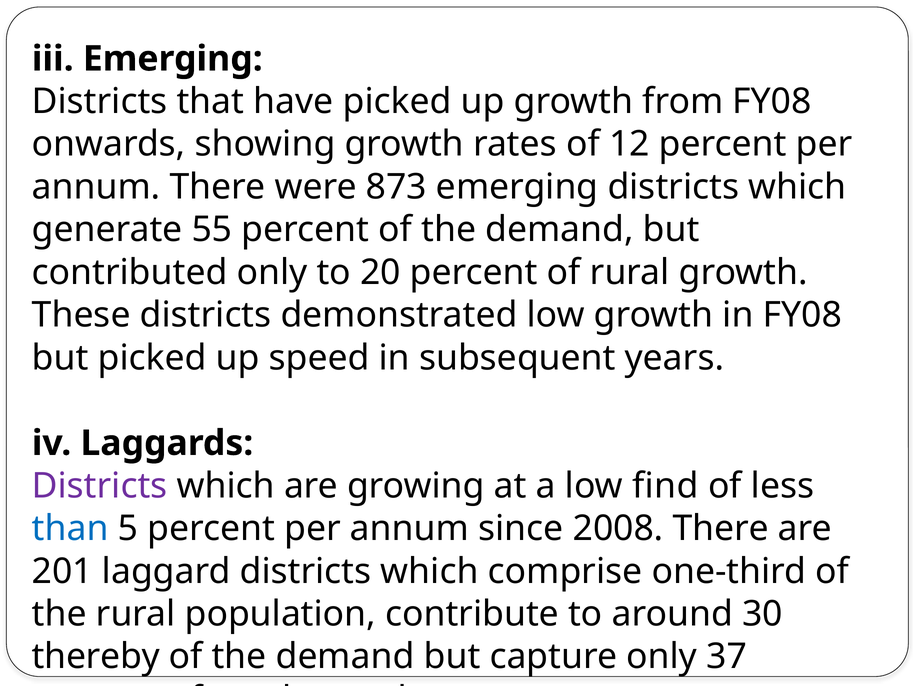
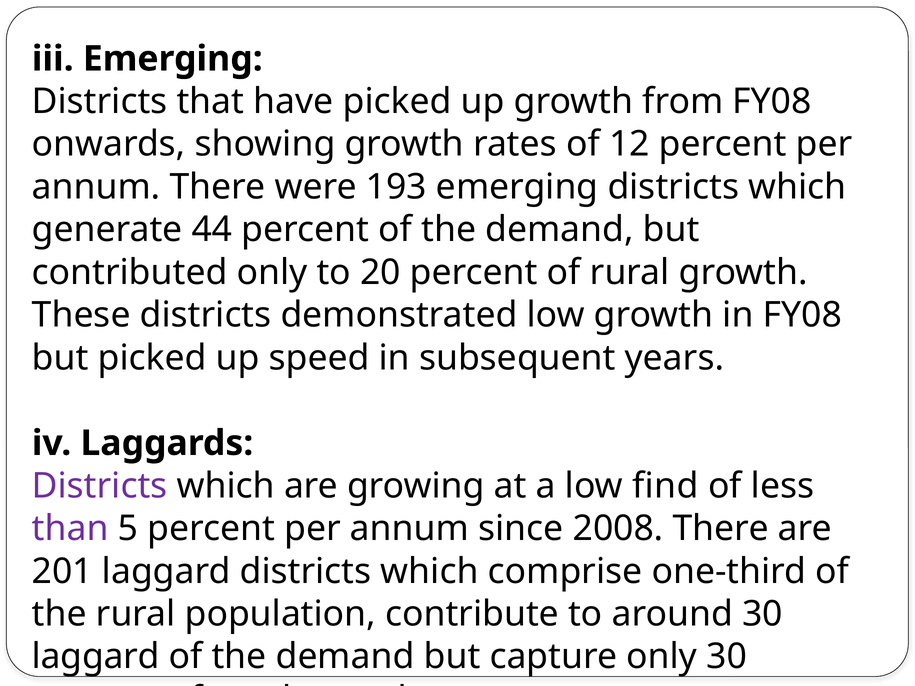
873: 873 -> 193
55: 55 -> 44
than colour: blue -> purple
thereby at (96, 657): thereby -> laggard
only 37: 37 -> 30
